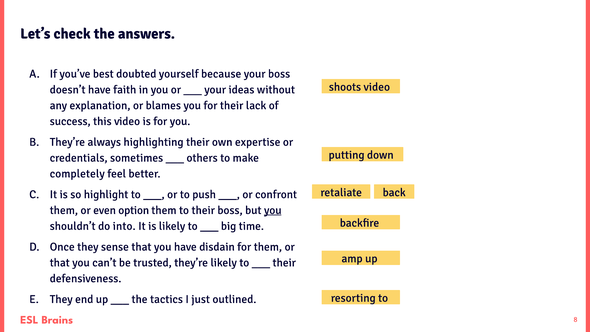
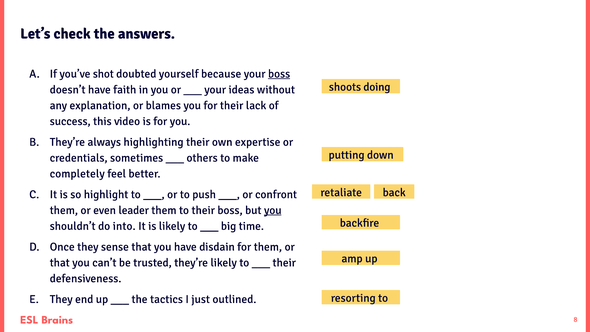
best: best -> shot
boss at (279, 74) underline: none -> present
shoots video: video -> doing
option: option -> leader
